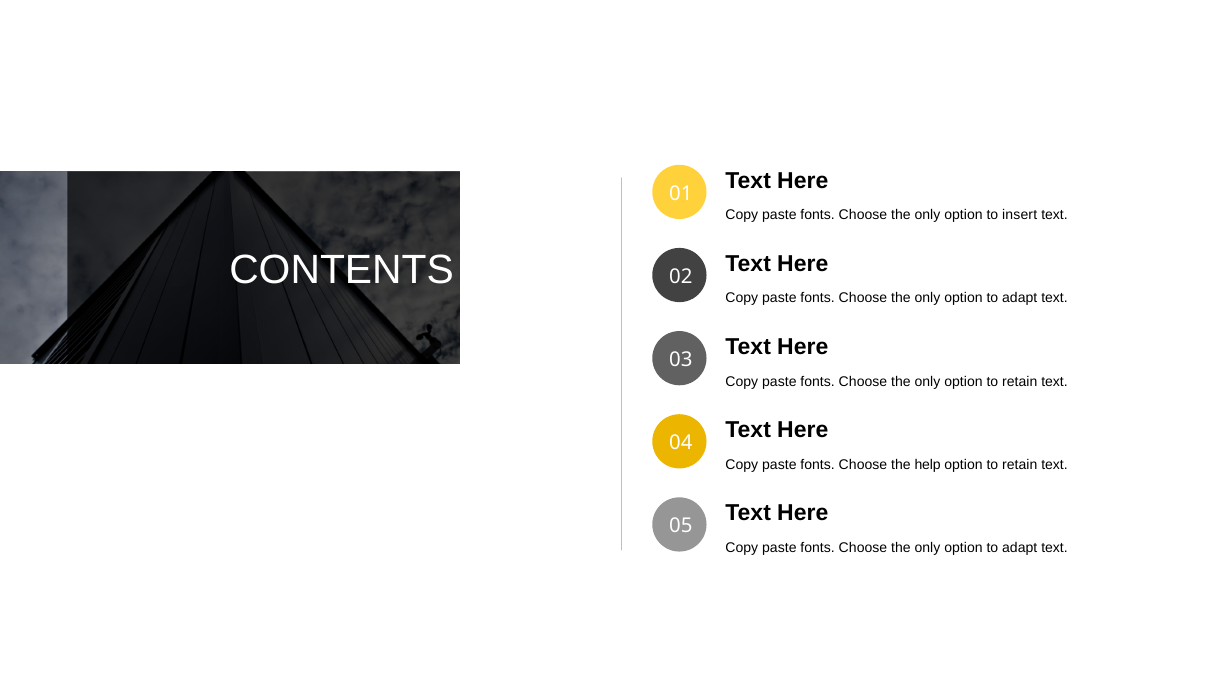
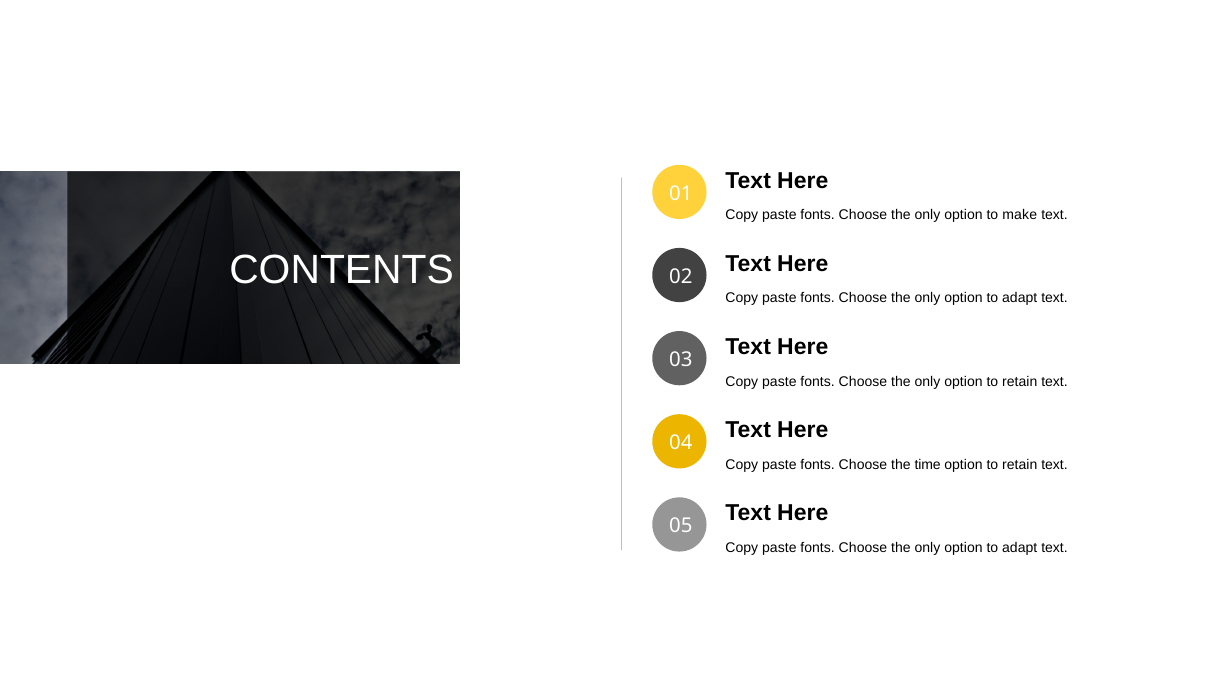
insert: insert -> make
help: help -> time
